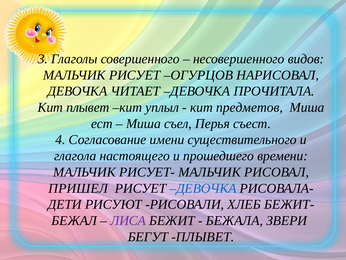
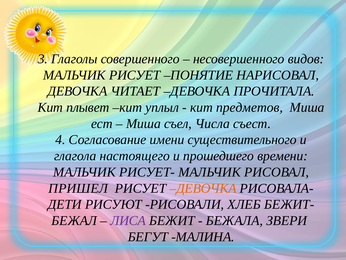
ОГУРЦОВ: ОГУРЦОВ -> ПОНЯТИЕ
Перья: Перья -> Числа
ДЕВОЧКА at (203, 188) colour: blue -> orange
БЕГУТ ПЛЫВЕТ: ПЛЫВЕТ -> МАЛИНА
